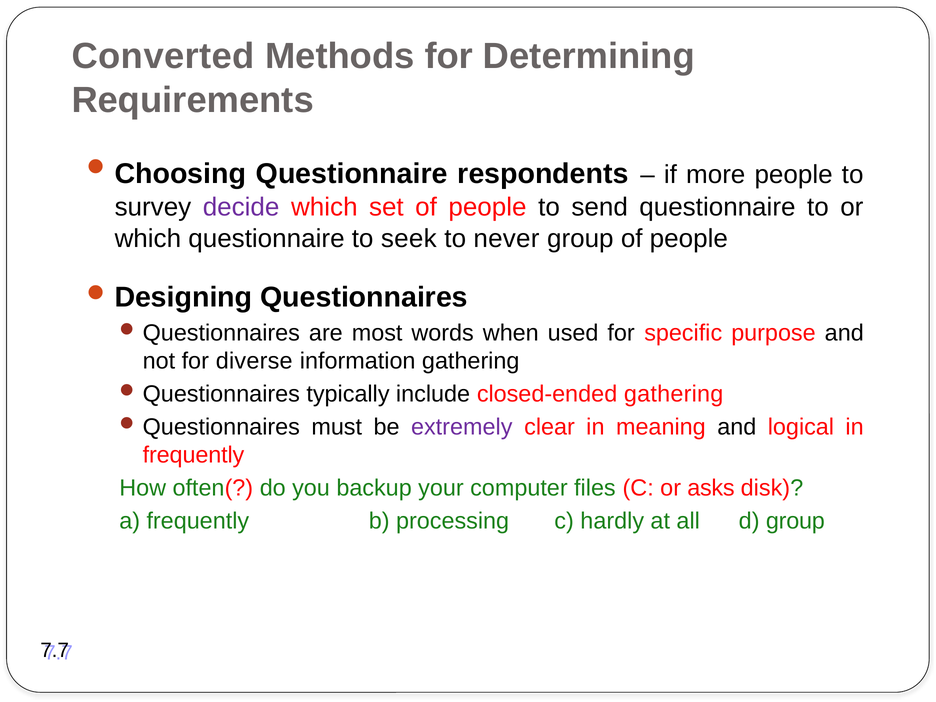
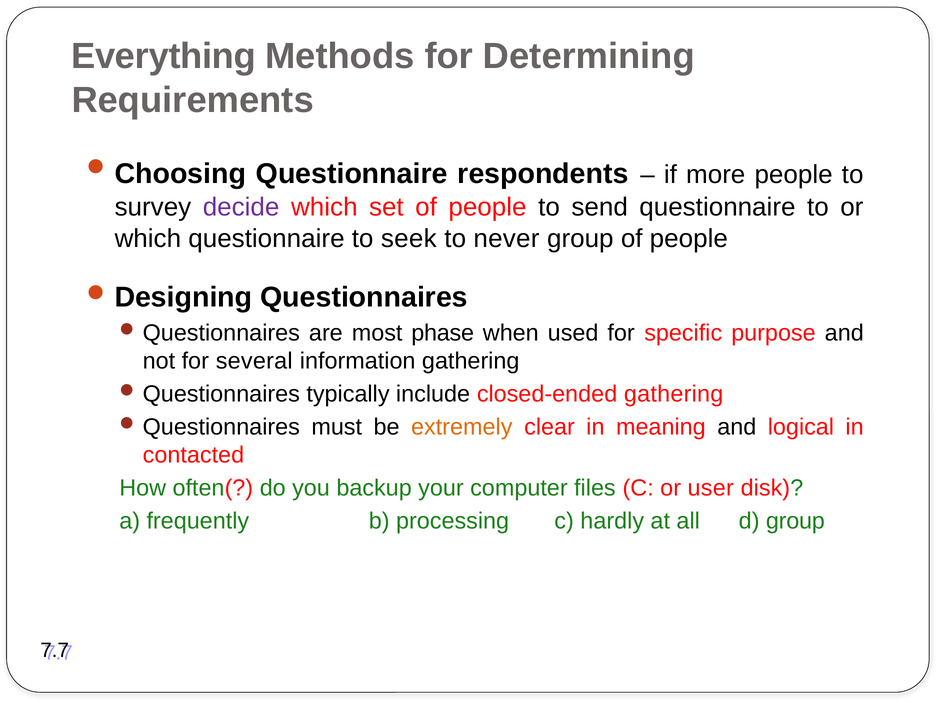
Converted: Converted -> Everything
words: words -> phase
diverse: diverse -> several
extremely colour: purple -> orange
frequently at (193, 455): frequently -> contacted
asks: asks -> user
